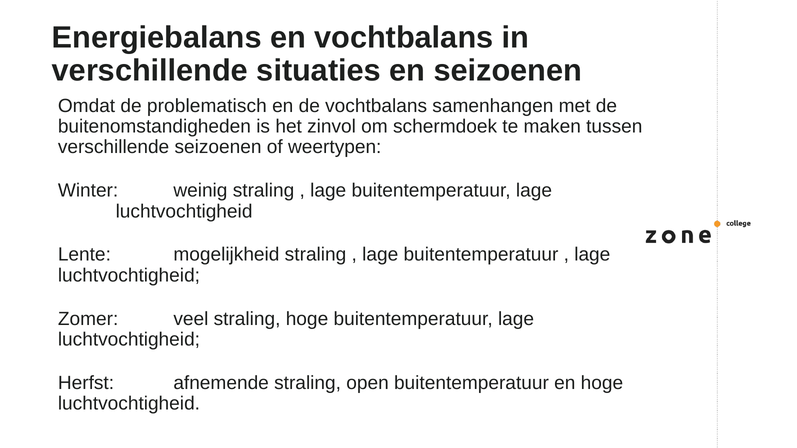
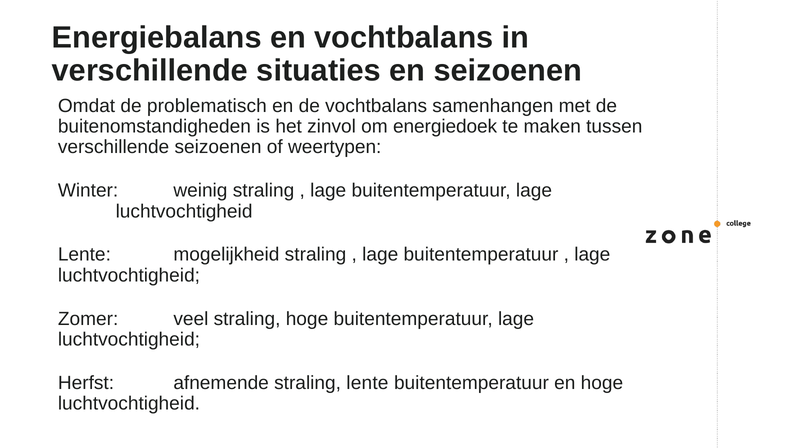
schermdoek: schermdoek -> energiedoek
straling open: open -> lente
